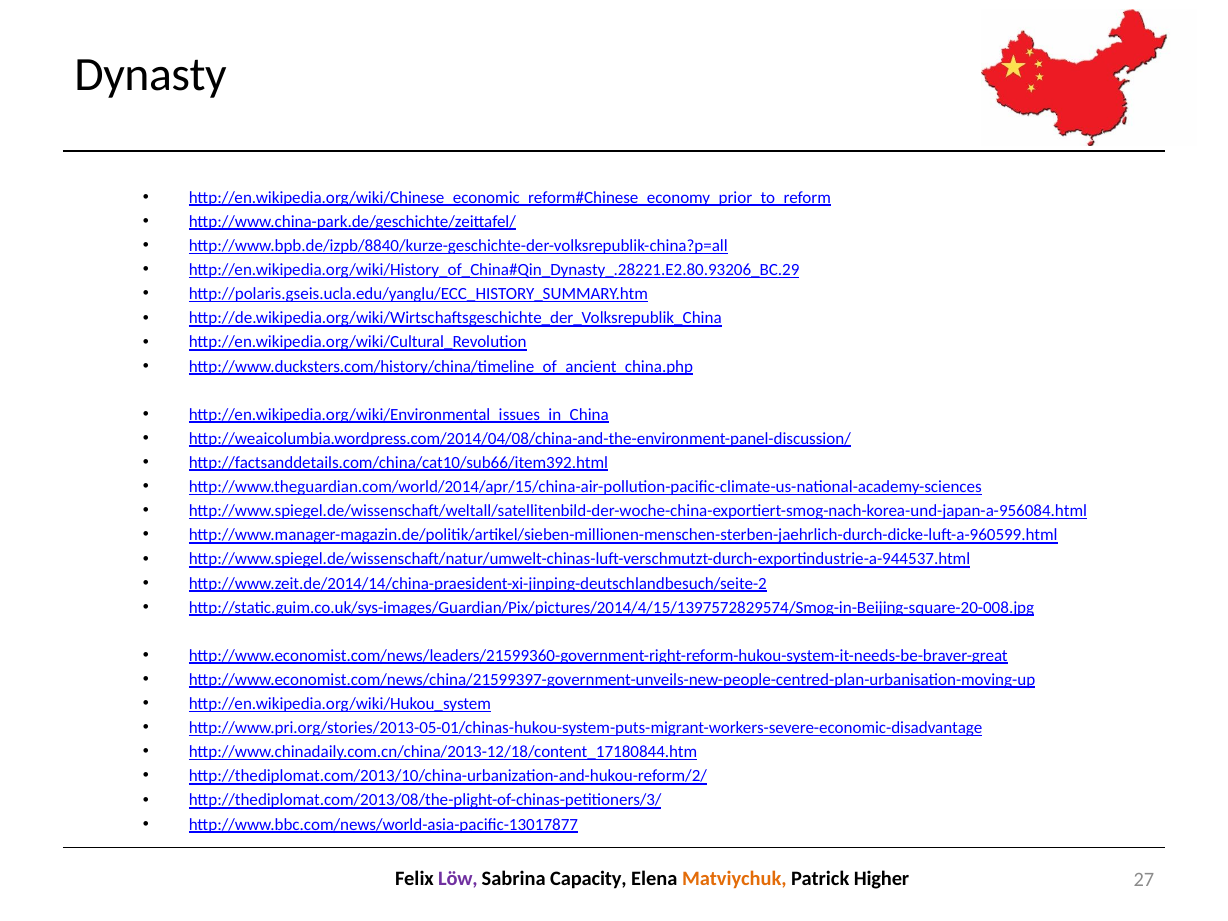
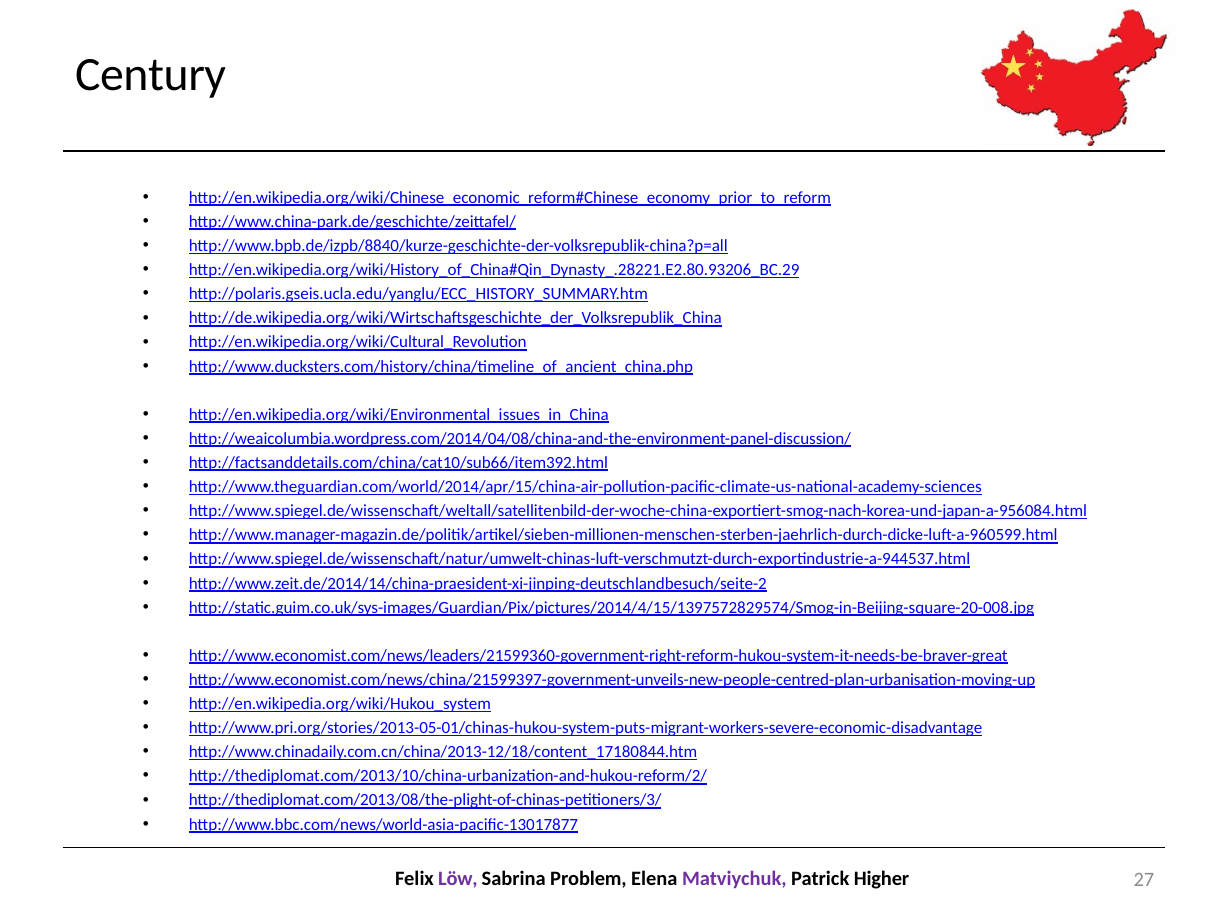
Dynasty: Dynasty -> Century
Capacity: Capacity -> Problem
Matviychuk colour: orange -> purple
